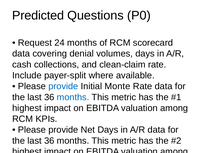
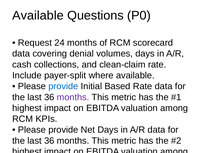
Predicted at (38, 16): Predicted -> Available
Monte: Monte -> Based
months at (73, 98) colour: blue -> purple
